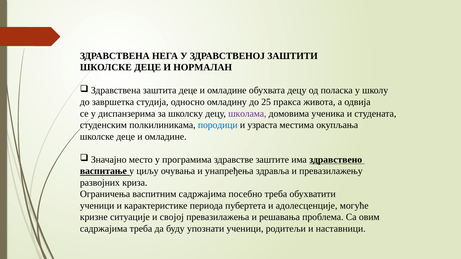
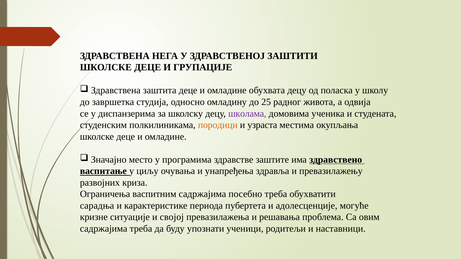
НОРМАЛАН: НОРМАЛАН -> ГРУПАЦИЈЕ
пракса: пракса -> радног
породици colour: blue -> orange
ученици at (97, 206): ученици -> сарадња
